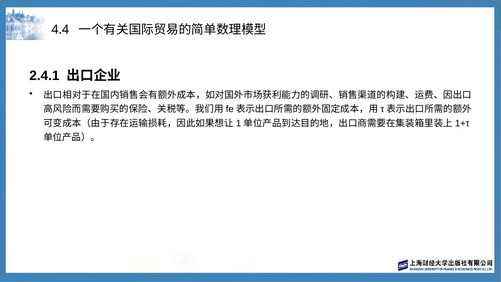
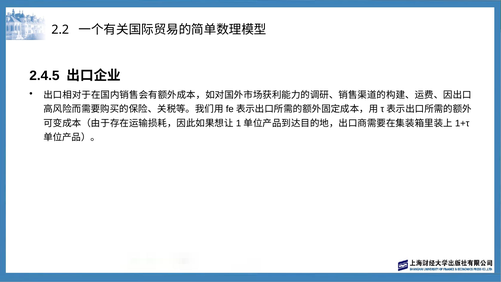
4.4: 4.4 -> 2.2
2.4.1: 2.4.1 -> 2.4.5
